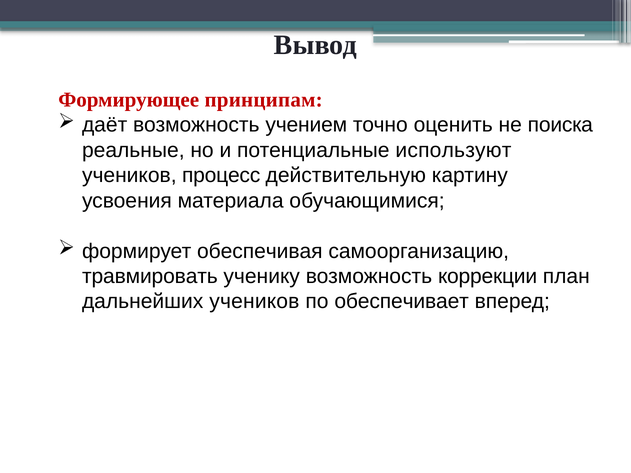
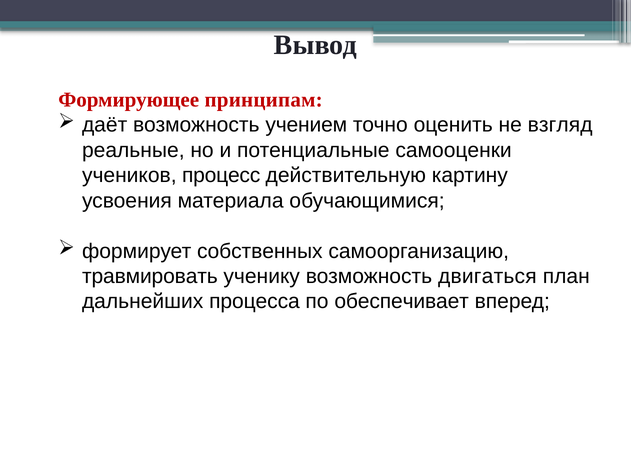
поиска: поиска -> взгляд
используют: используют -> самооценки
обеспечивая: обеспечивая -> собственных
коррекции: коррекции -> двигаться
дальнейших учеников: учеников -> процесса
